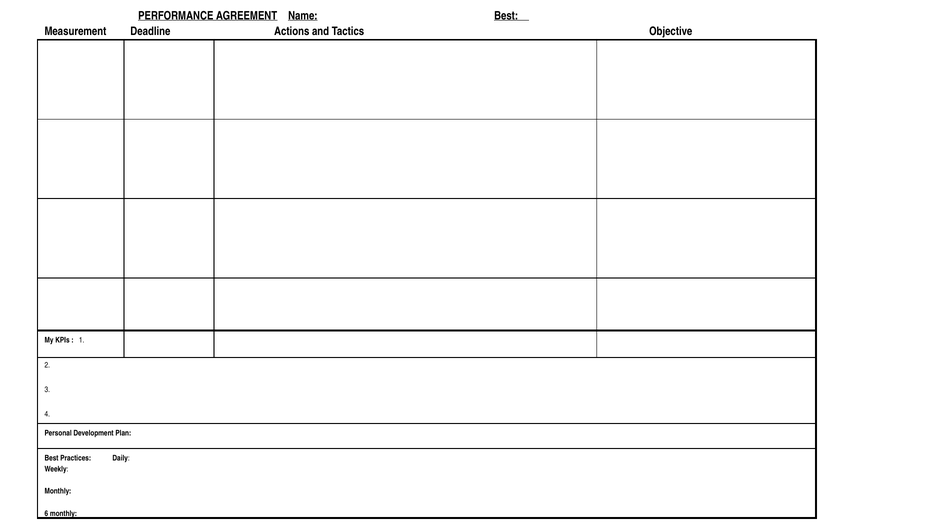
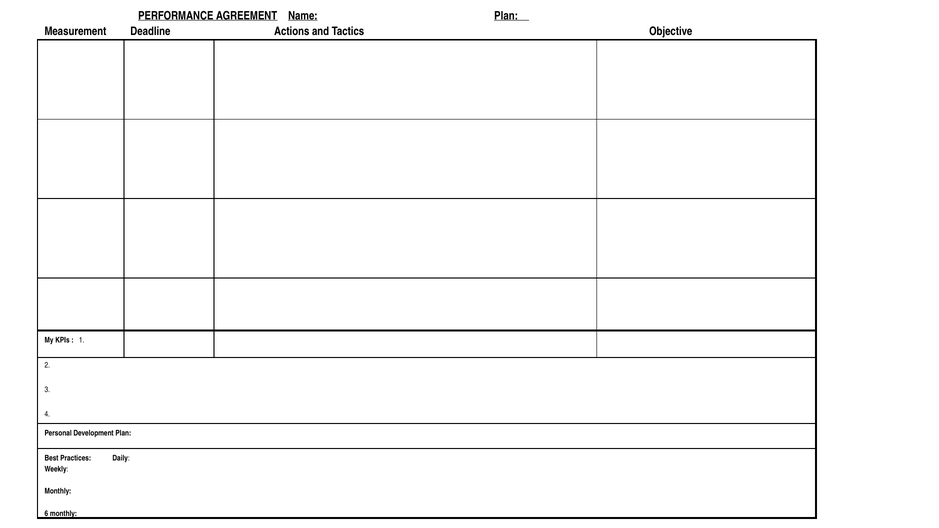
Name Best: Best -> Plan
